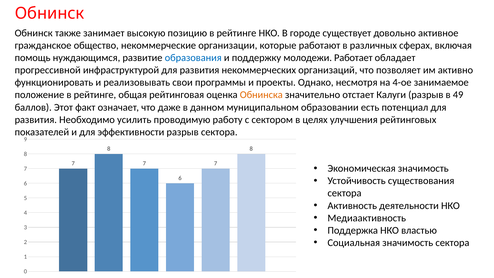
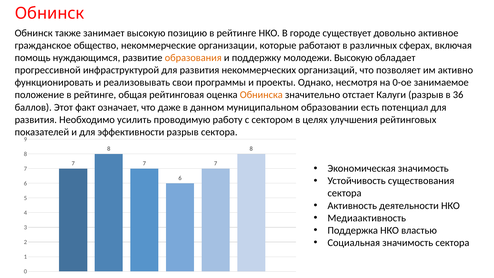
образования colour: blue -> orange
молодежи Работает: Работает -> Высокую
4-ое: 4-ое -> 0-ое
49: 49 -> 36
